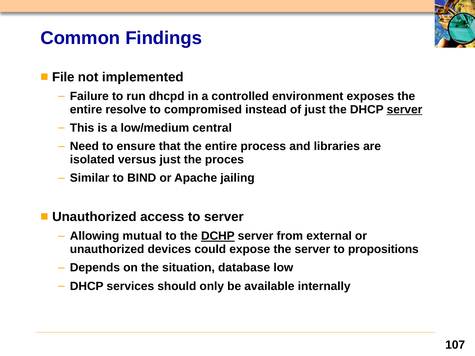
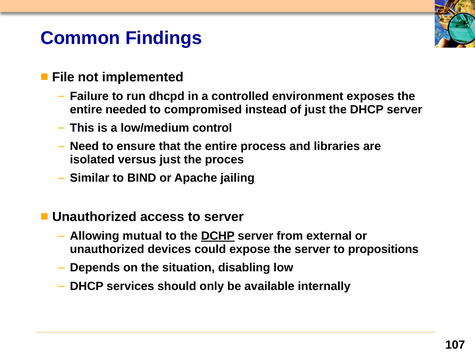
resolve: resolve -> needed
server at (405, 110) underline: present -> none
central: central -> control
database: database -> disabling
